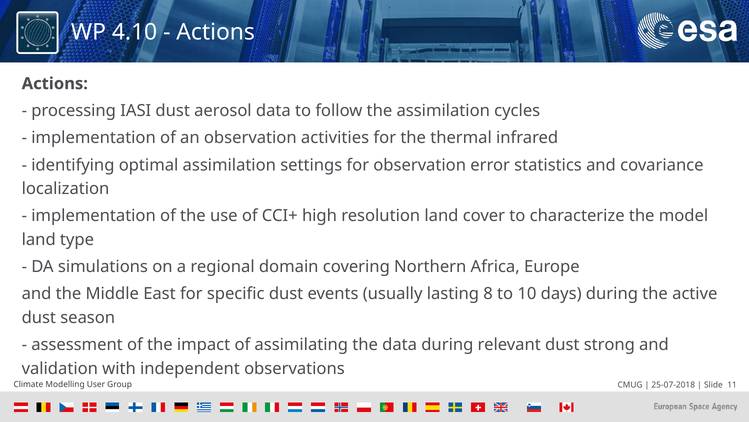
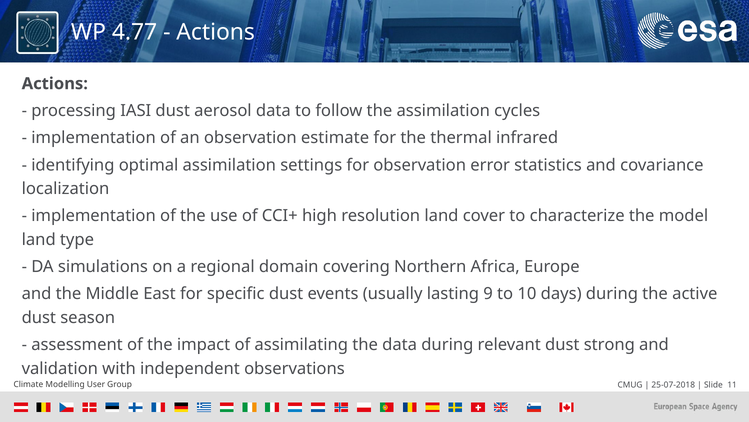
4.10: 4.10 -> 4.77
activities: activities -> estimate
8: 8 -> 9
